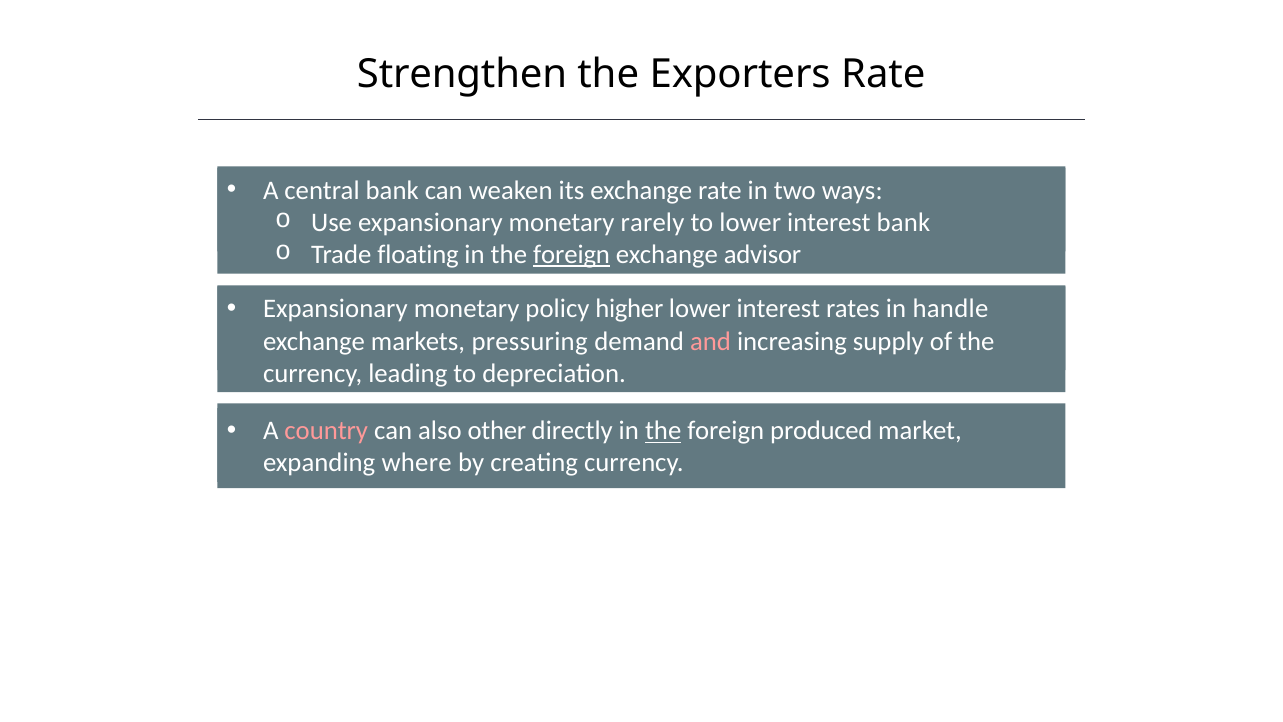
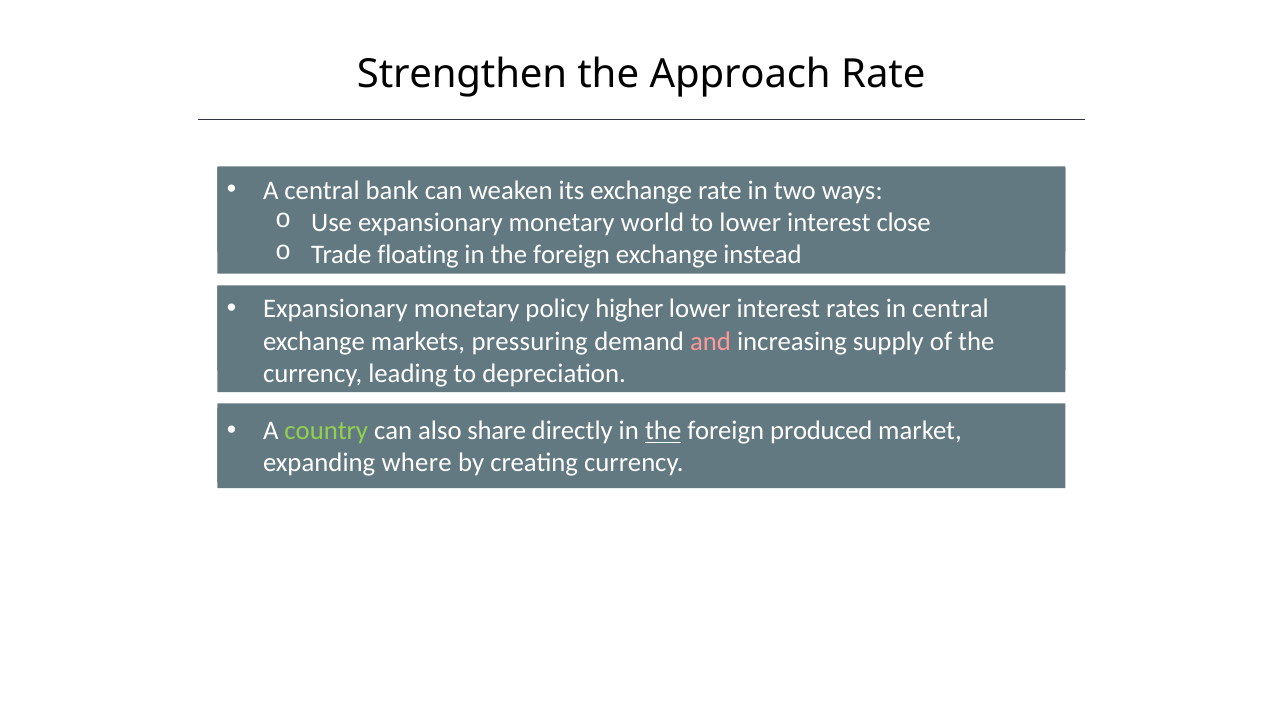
Exporters: Exporters -> Approach
rarely: rarely -> world
interest bank: bank -> close
foreign at (572, 255) underline: present -> none
advisor: advisor -> instead
in handle: handle -> central
country colour: pink -> light green
other: other -> share
